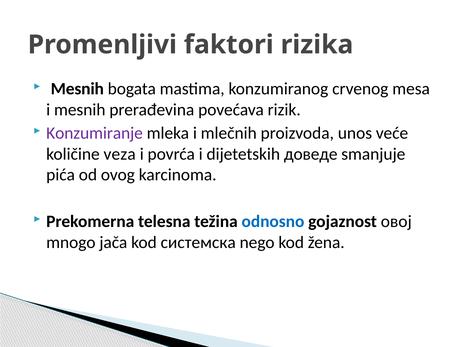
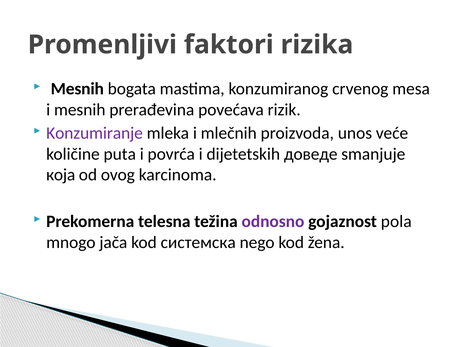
veza: veza -> puta
pića: pića -> која
odnosno colour: blue -> purple
oвој: oвој -> pola
